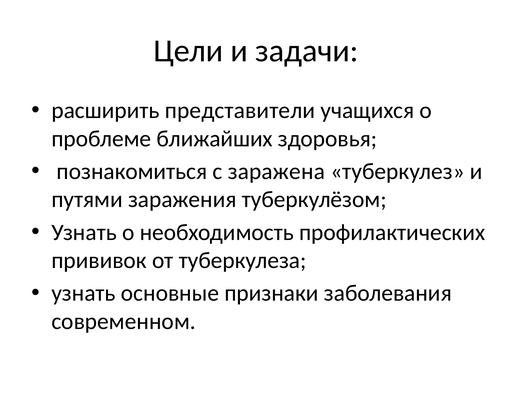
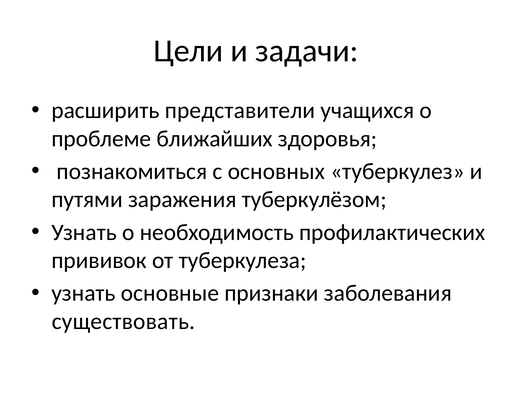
заражена: заражена -> основных
современном: современном -> существовать
